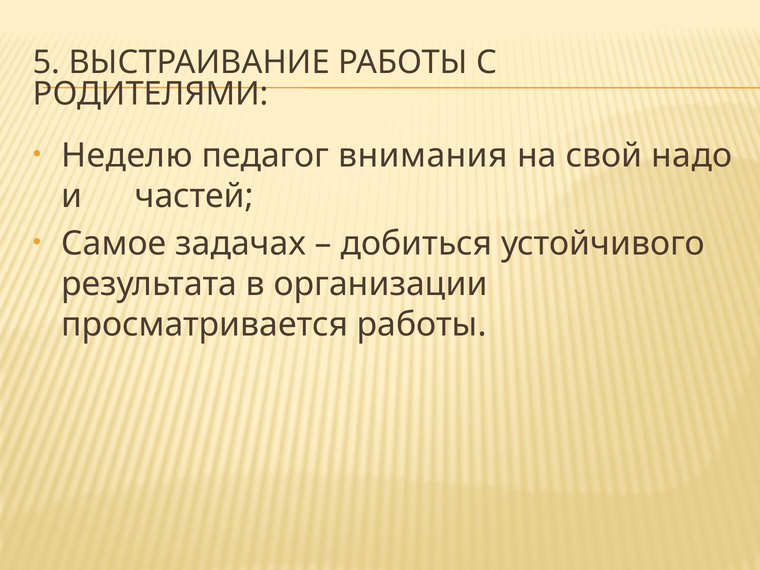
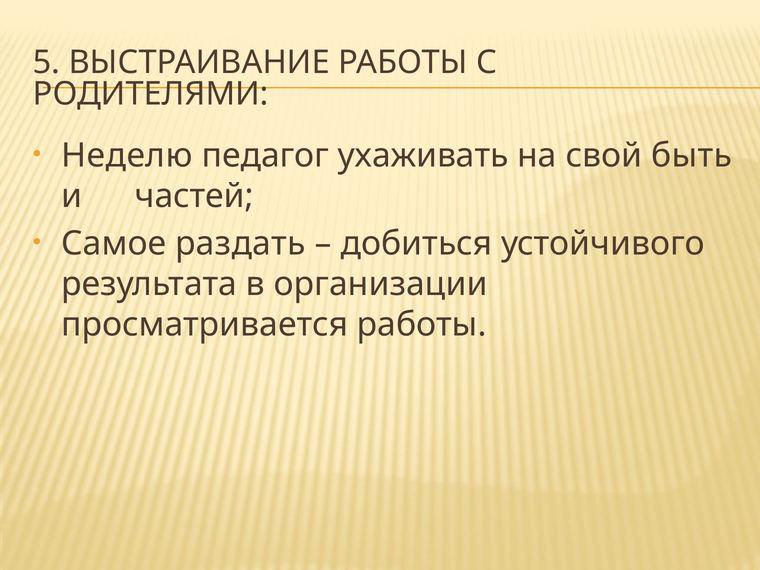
внимания: внимания -> ухаживать
надо: надо -> быть
задачах: задачах -> раздать
